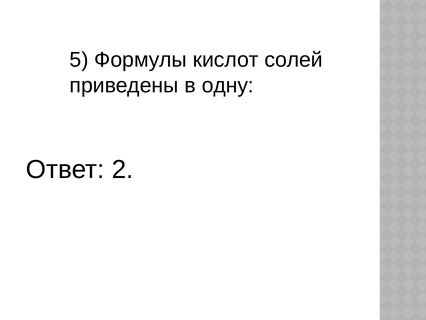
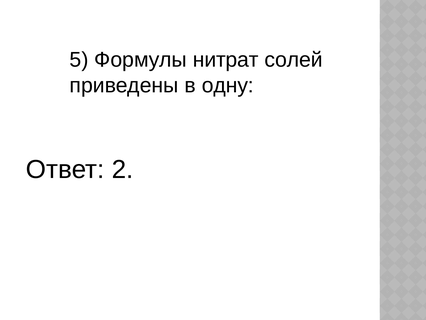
кислот: кислот -> нитрат
